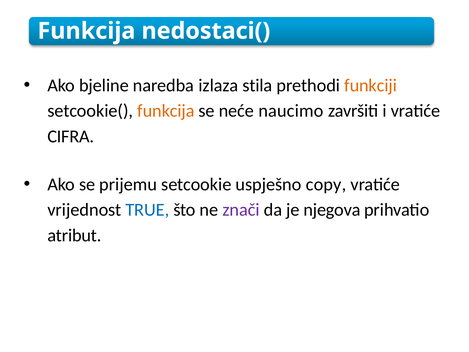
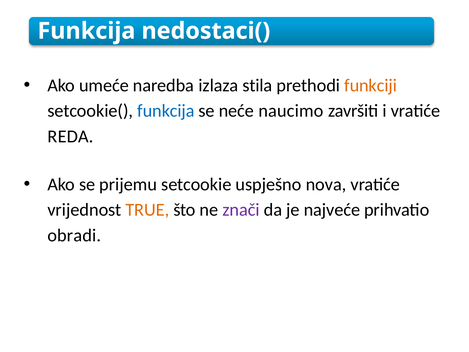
bjeline: bjeline -> umeće
funkcija at (166, 111) colour: orange -> blue
CIFRA: CIFRA -> REDA
copy: copy -> nova
TRUE colour: blue -> orange
njegova: njegova -> najveće
atribut: atribut -> obradi
